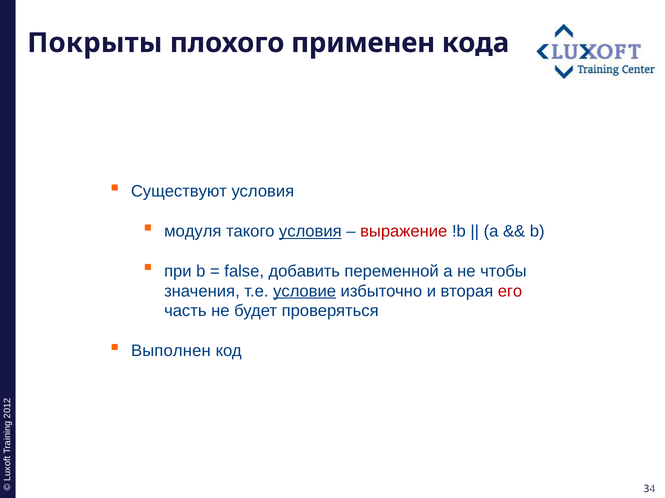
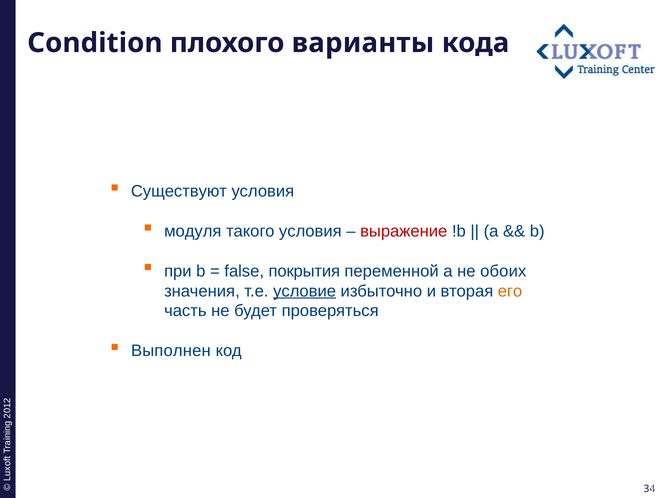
Покрыты: Покрыты -> Condition
применен: применен -> варианты
условия at (310, 232) underline: present -> none
добавить: добавить -> покрытия
чтобы: чтобы -> обоих
его colour: red -> orange
